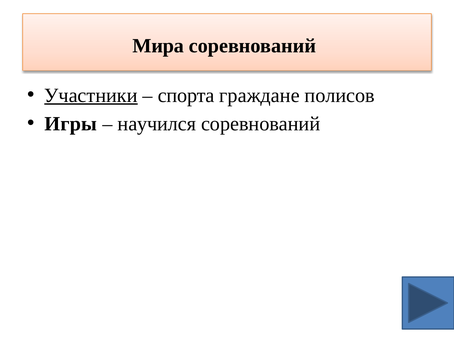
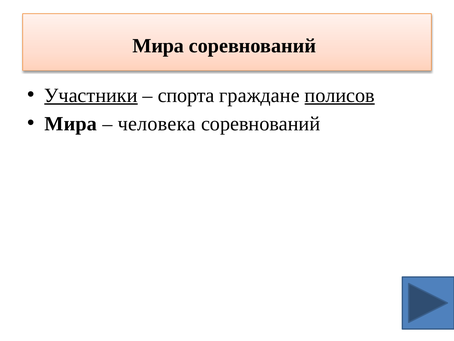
полисов underline: none -> present
Игры at (71, 123): Игры -> Мира
научился: научился -> человека
